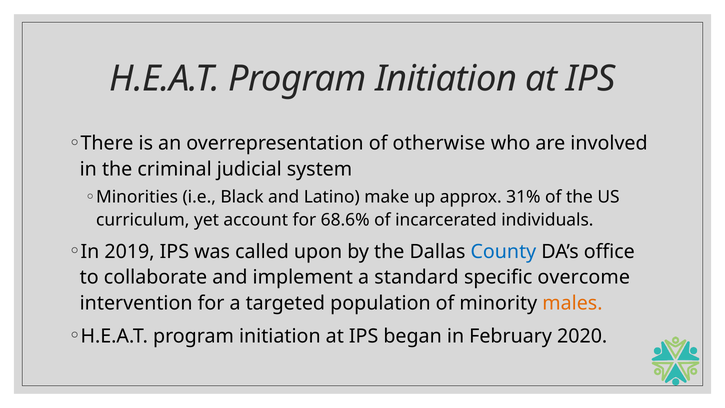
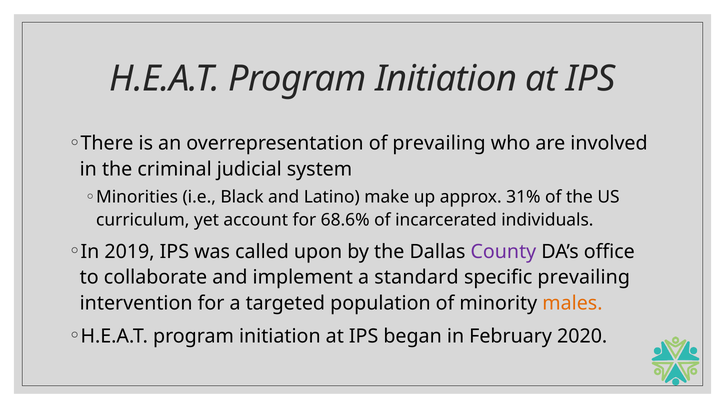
of otherwise: otherwise -> prevailing
County colour: blue -> purple
specific overcome: overcome -> prevailing
